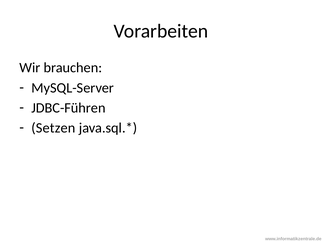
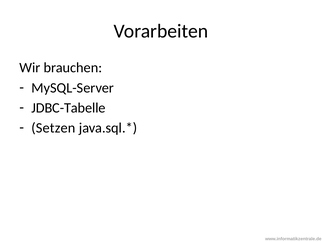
JDBC-Führen: JDBC-Führen -> JDBC-Tabelle
